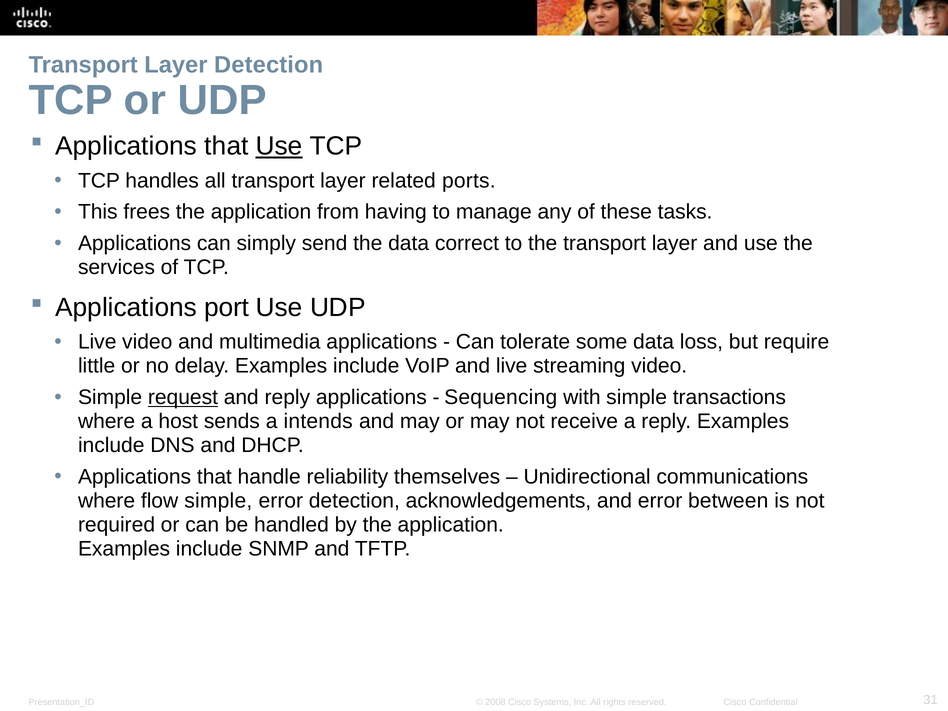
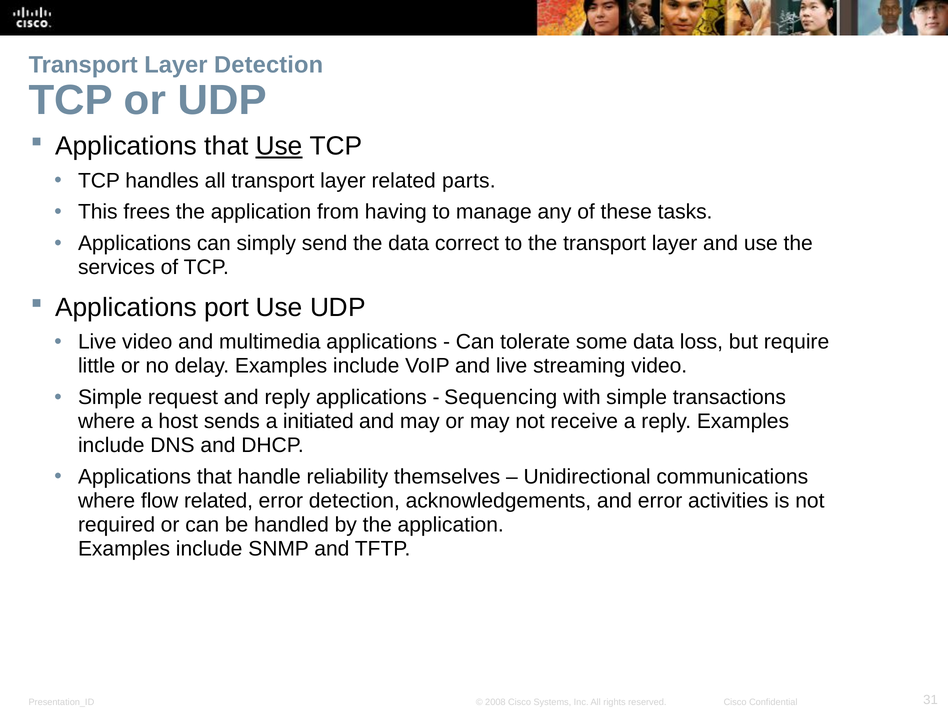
ports: ports -> parts
request underline: present -> none
intends: intends -> initiated
flow simple: simple -> related
between: between -> activities
